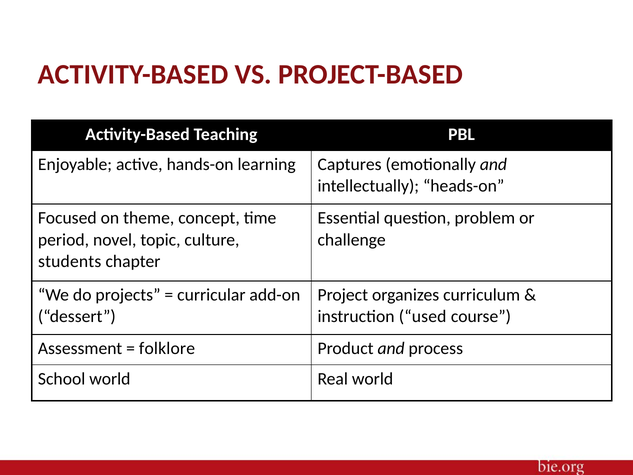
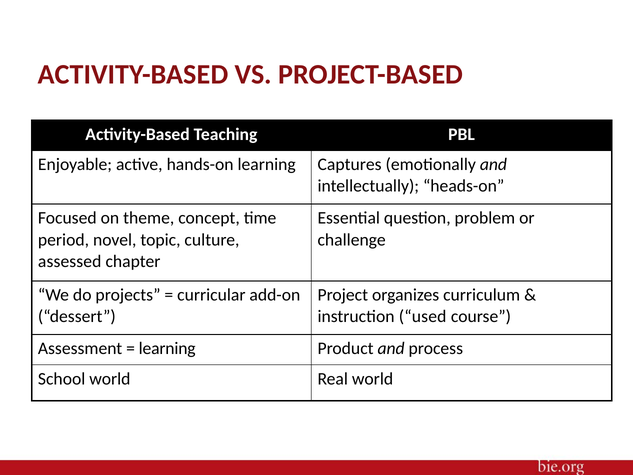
students: students -> assessed
folklore at (167, 348): folklore -> learning
